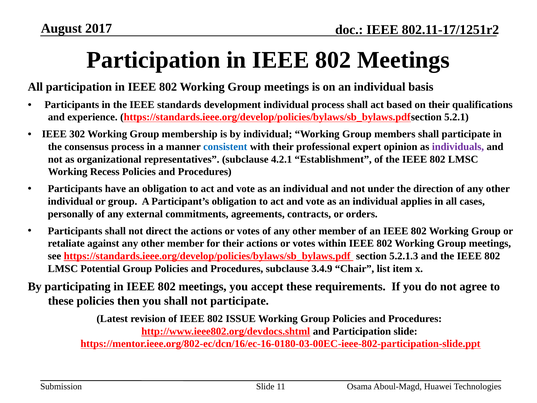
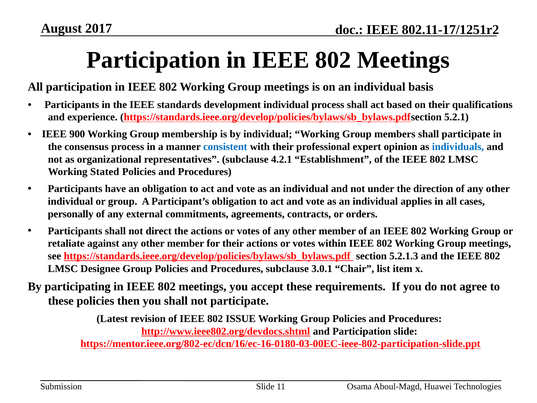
302: 302 -> 900
individuals colour: purple -> blue
Recess: Recess -> Stated
Potential: Potential -> Designee
3.4.9: 3.4.9 -> 3.0.1
